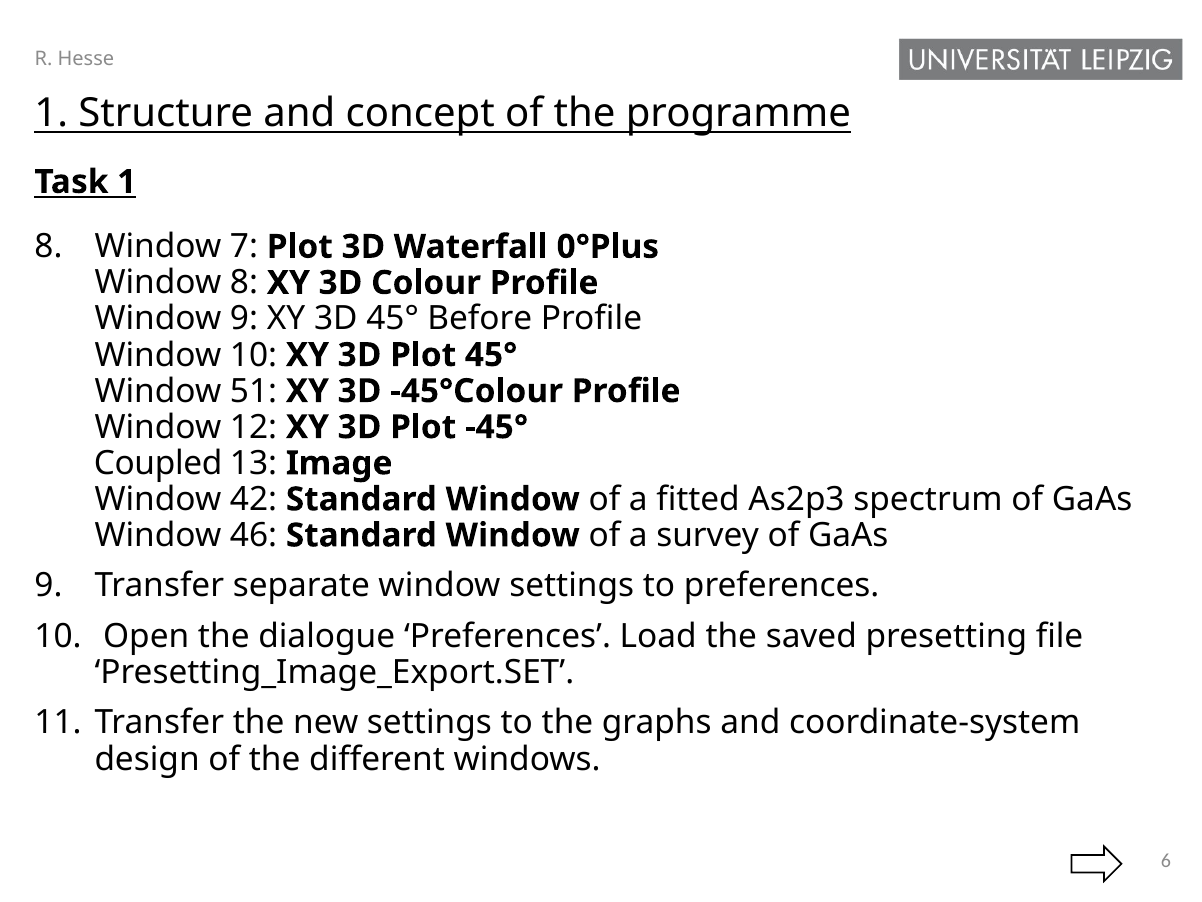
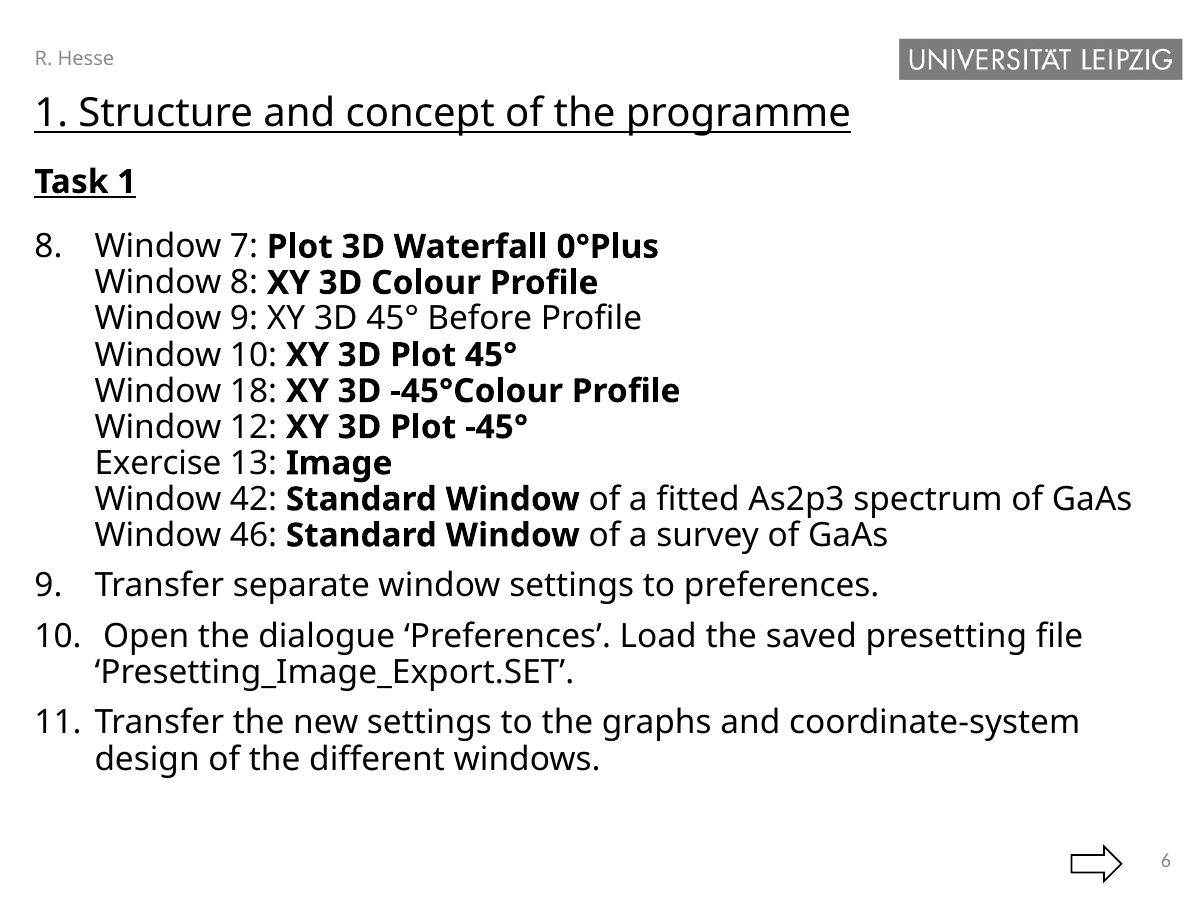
51: 51 -> 18
Coupled: Coupled -> Exercise
